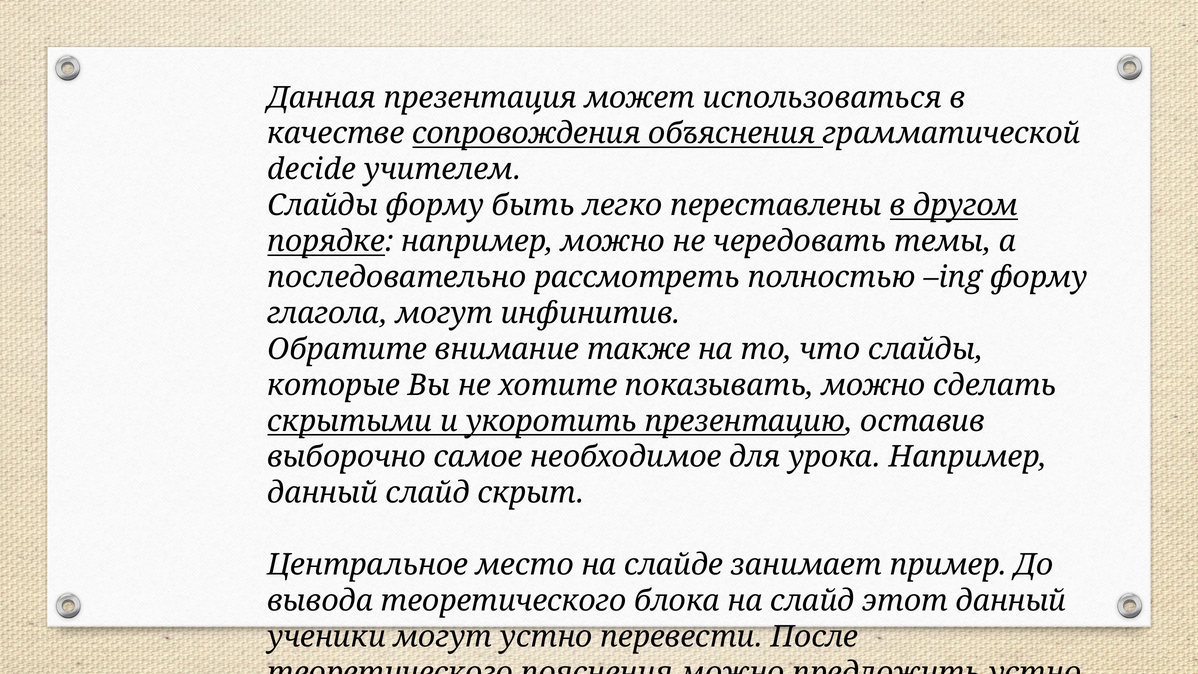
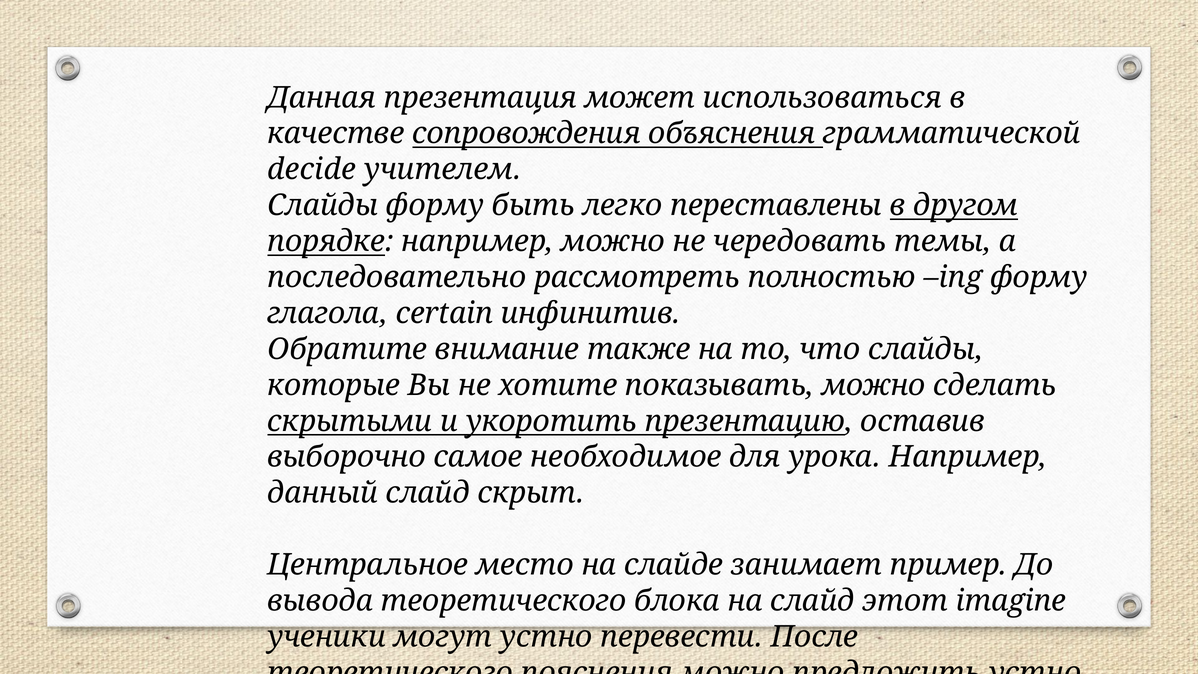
глагола могут: могут -> certain
этот данный: данный -> imagine
